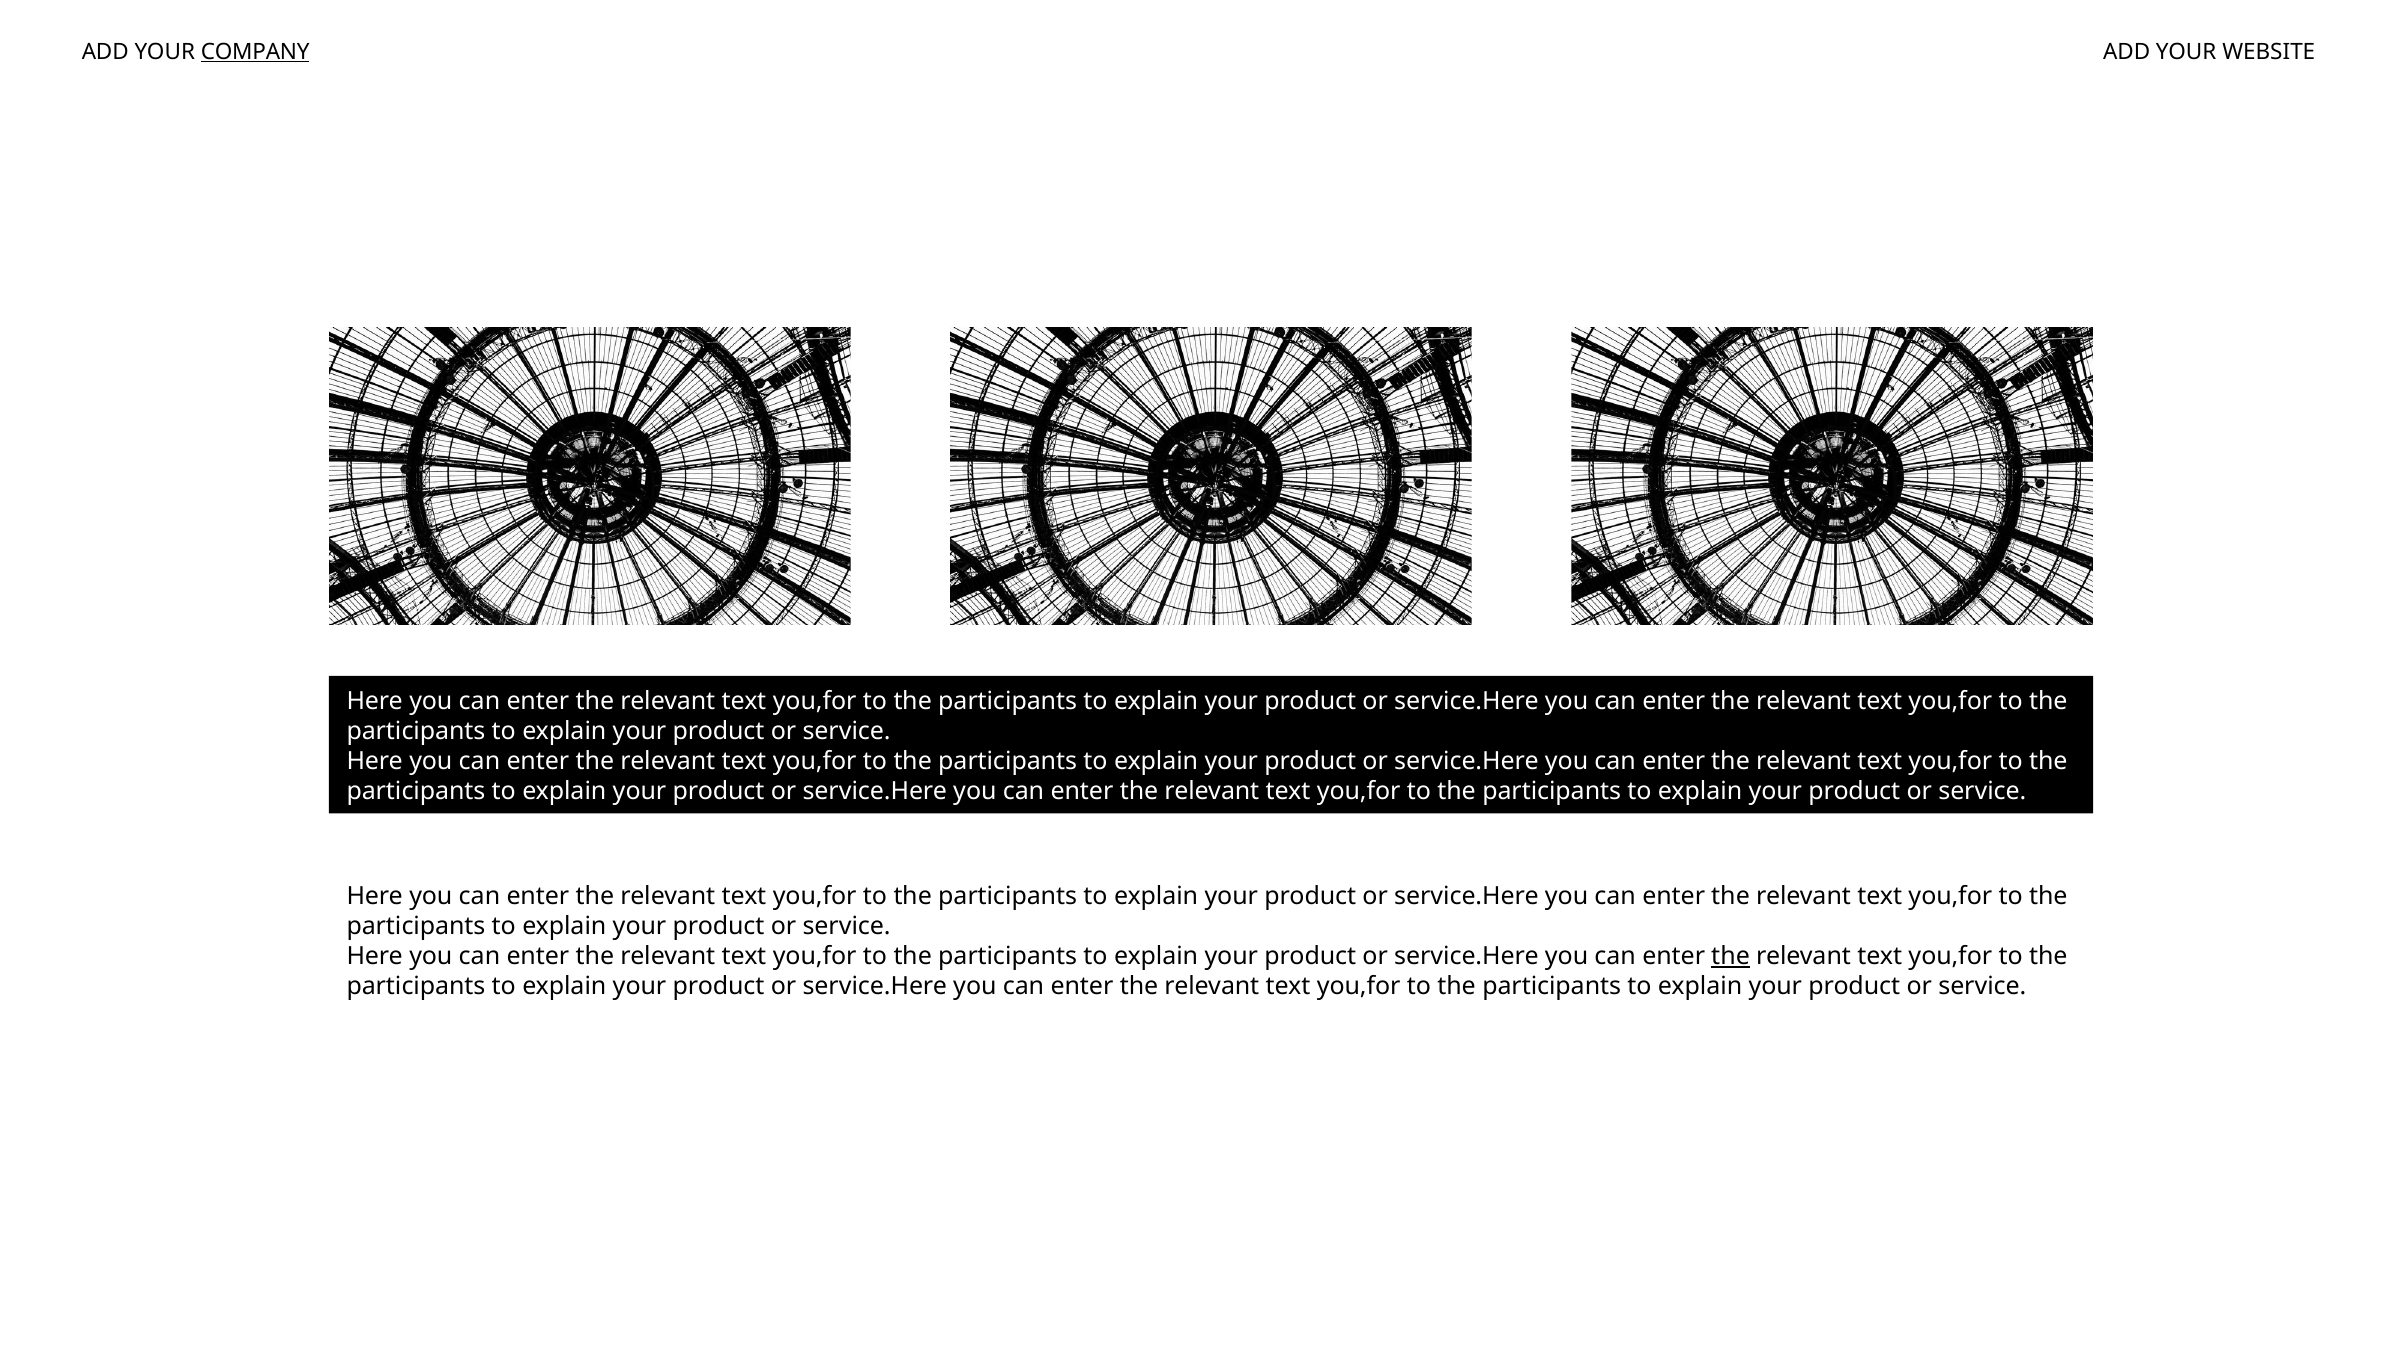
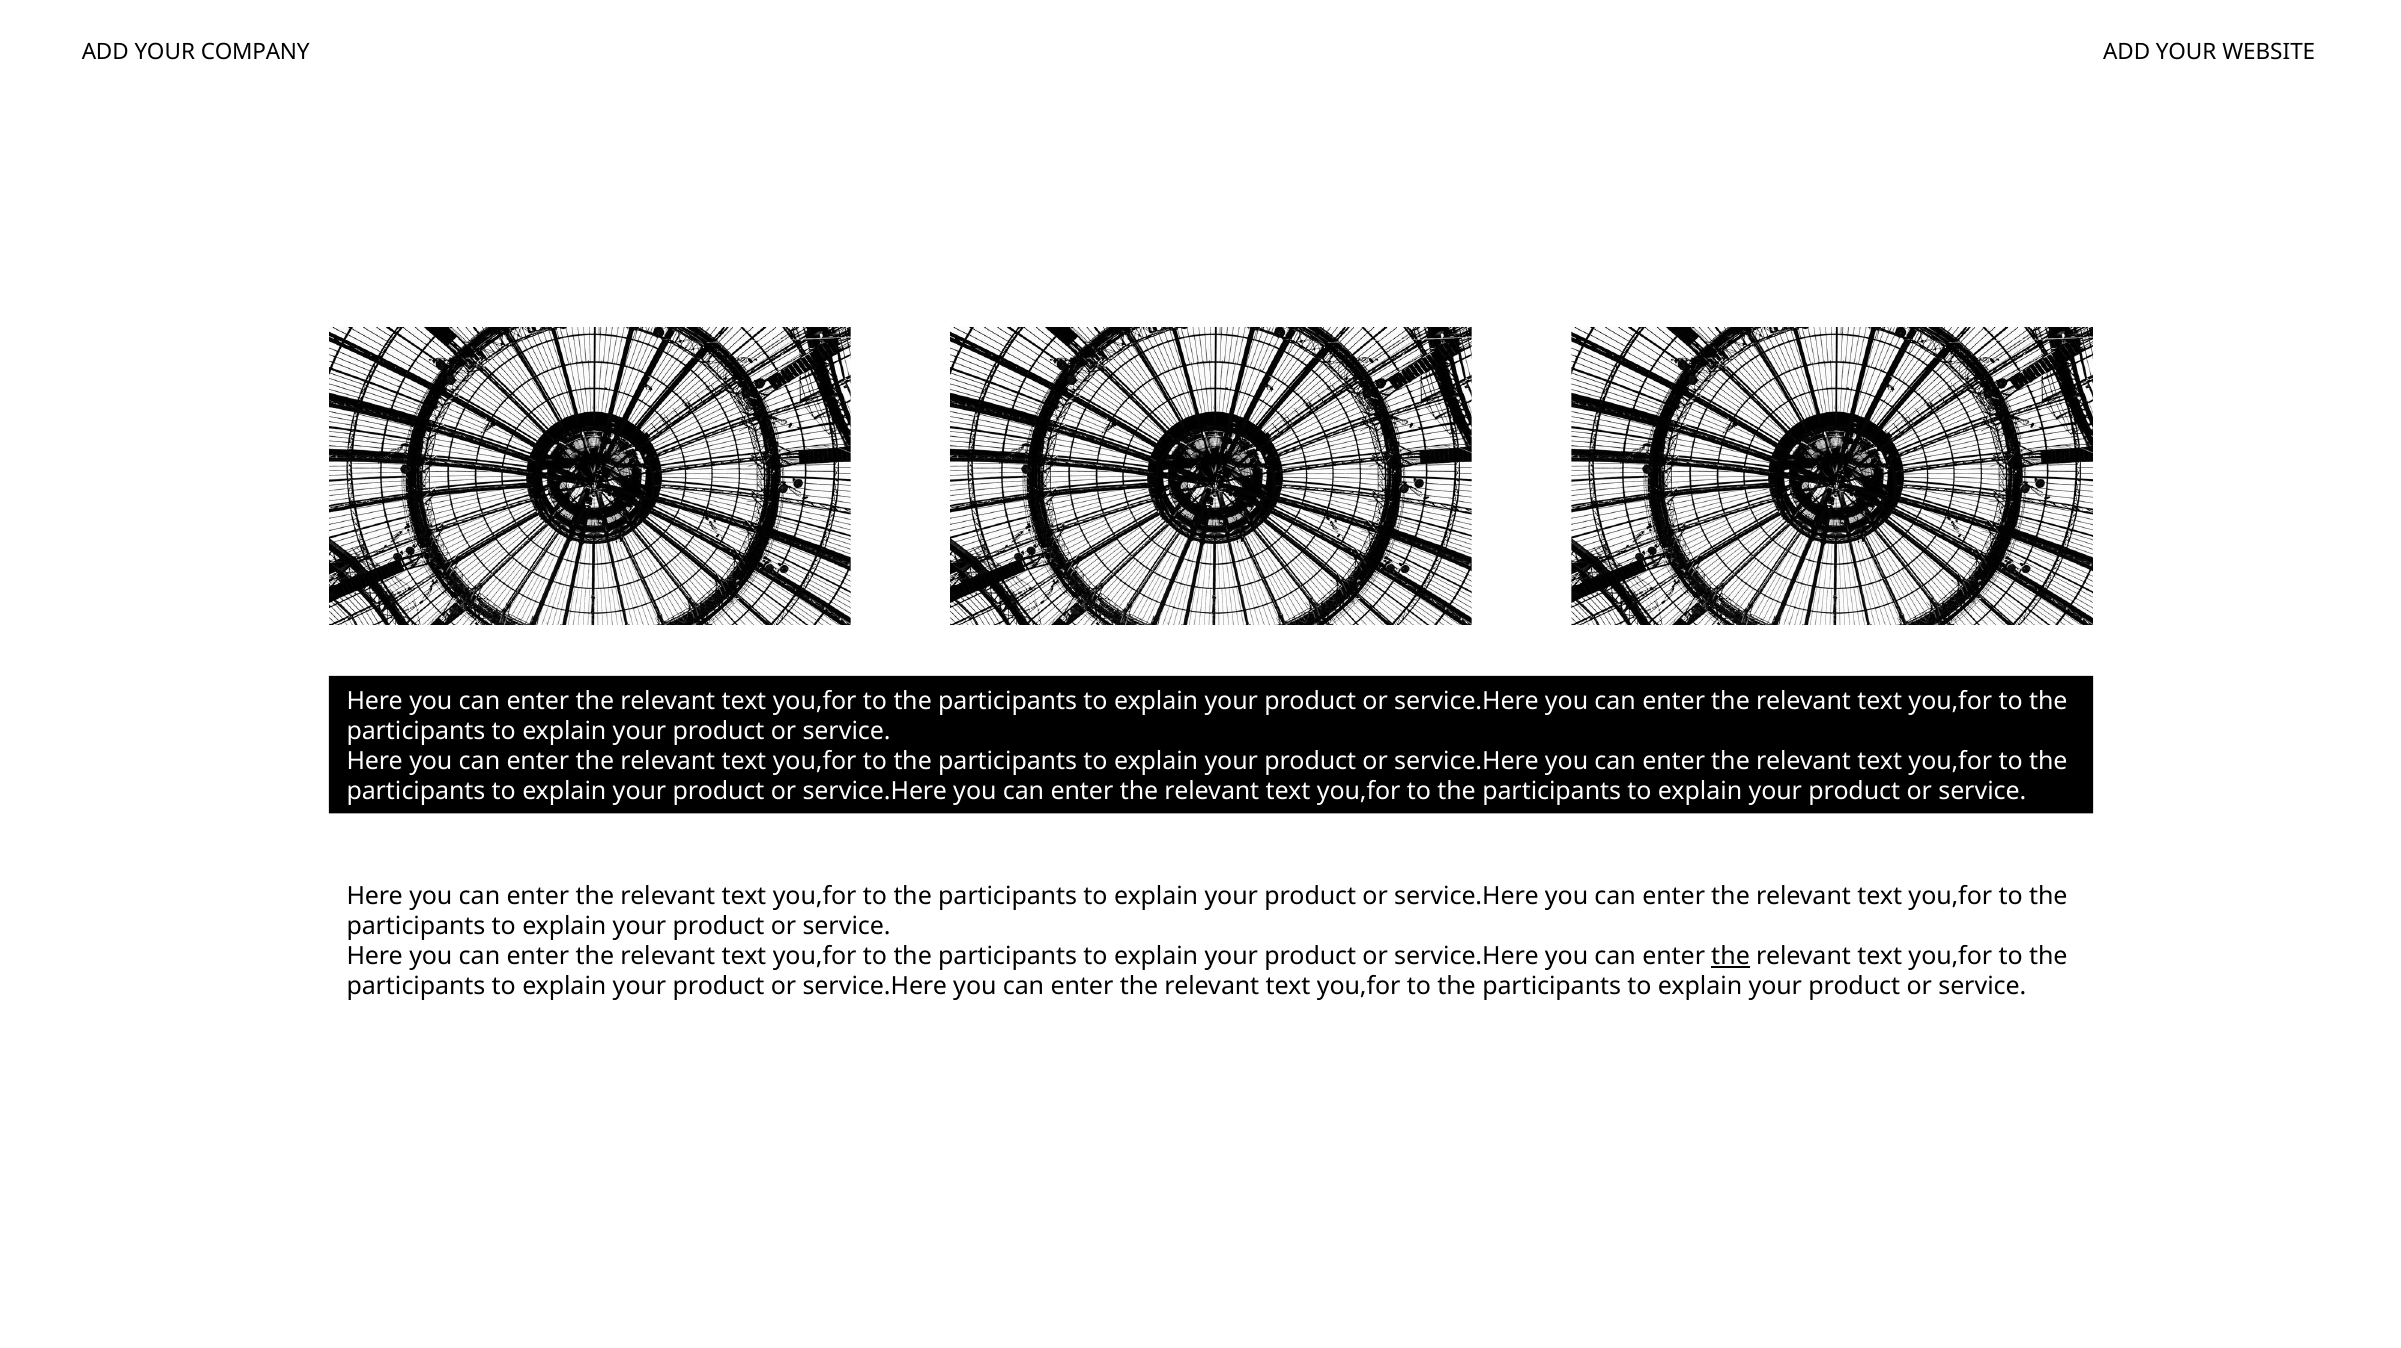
COMPANY underline: present -> none
